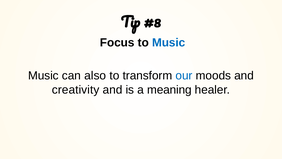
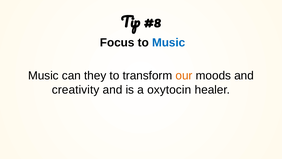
also: also -> they
our colour: blue -> orange
meaning: meaning -> oxytocin
